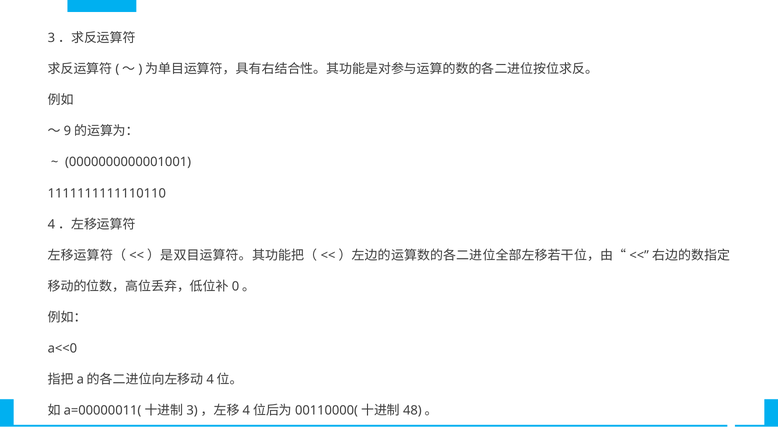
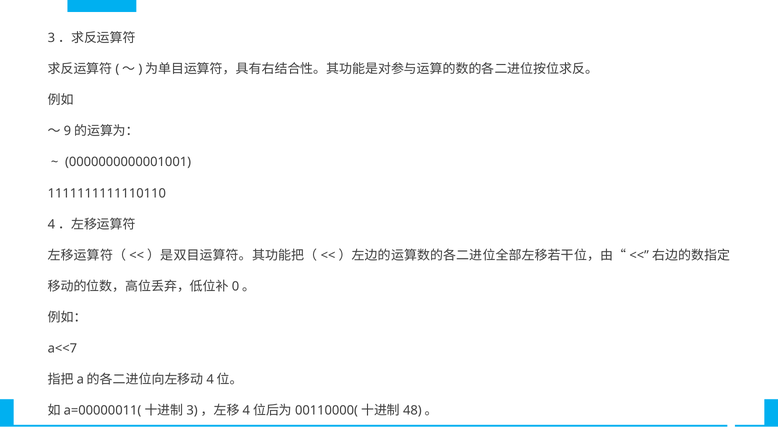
a<<0: a<<0 -> a<<7
